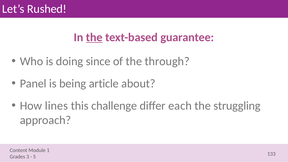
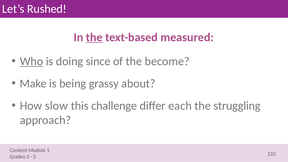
guarantee: guarantee -> measured
Who underline: none -> present
through: through -> become
Panel: Panel -> Make
article: article -> grassy
lines: lines -> slow
